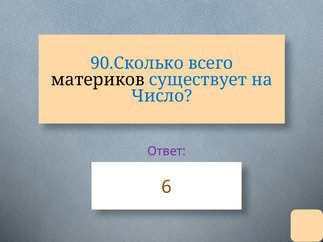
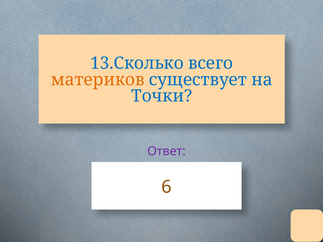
90.Сколько: 90.Сколько -> 13.Сколько
материков colour: black -> orange
Число: Число -> Точки
